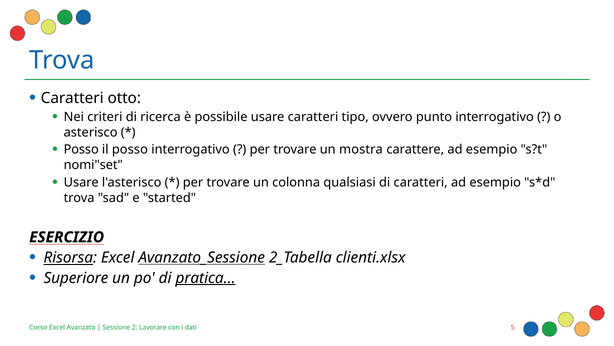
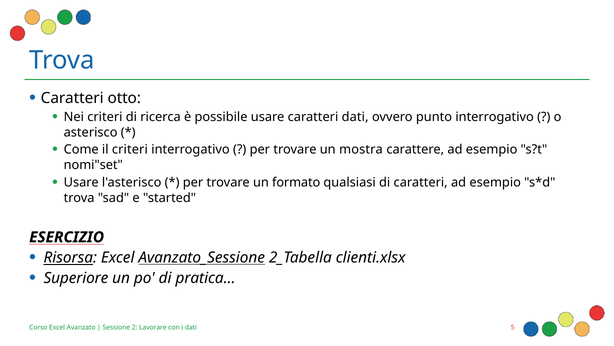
caratteri tipo: tipo -> dati
Posso at (81, 149): Posso -> Come
il posso: posso -> criteri
colonna: colonna -> formato
pratica… underline: present -> none
